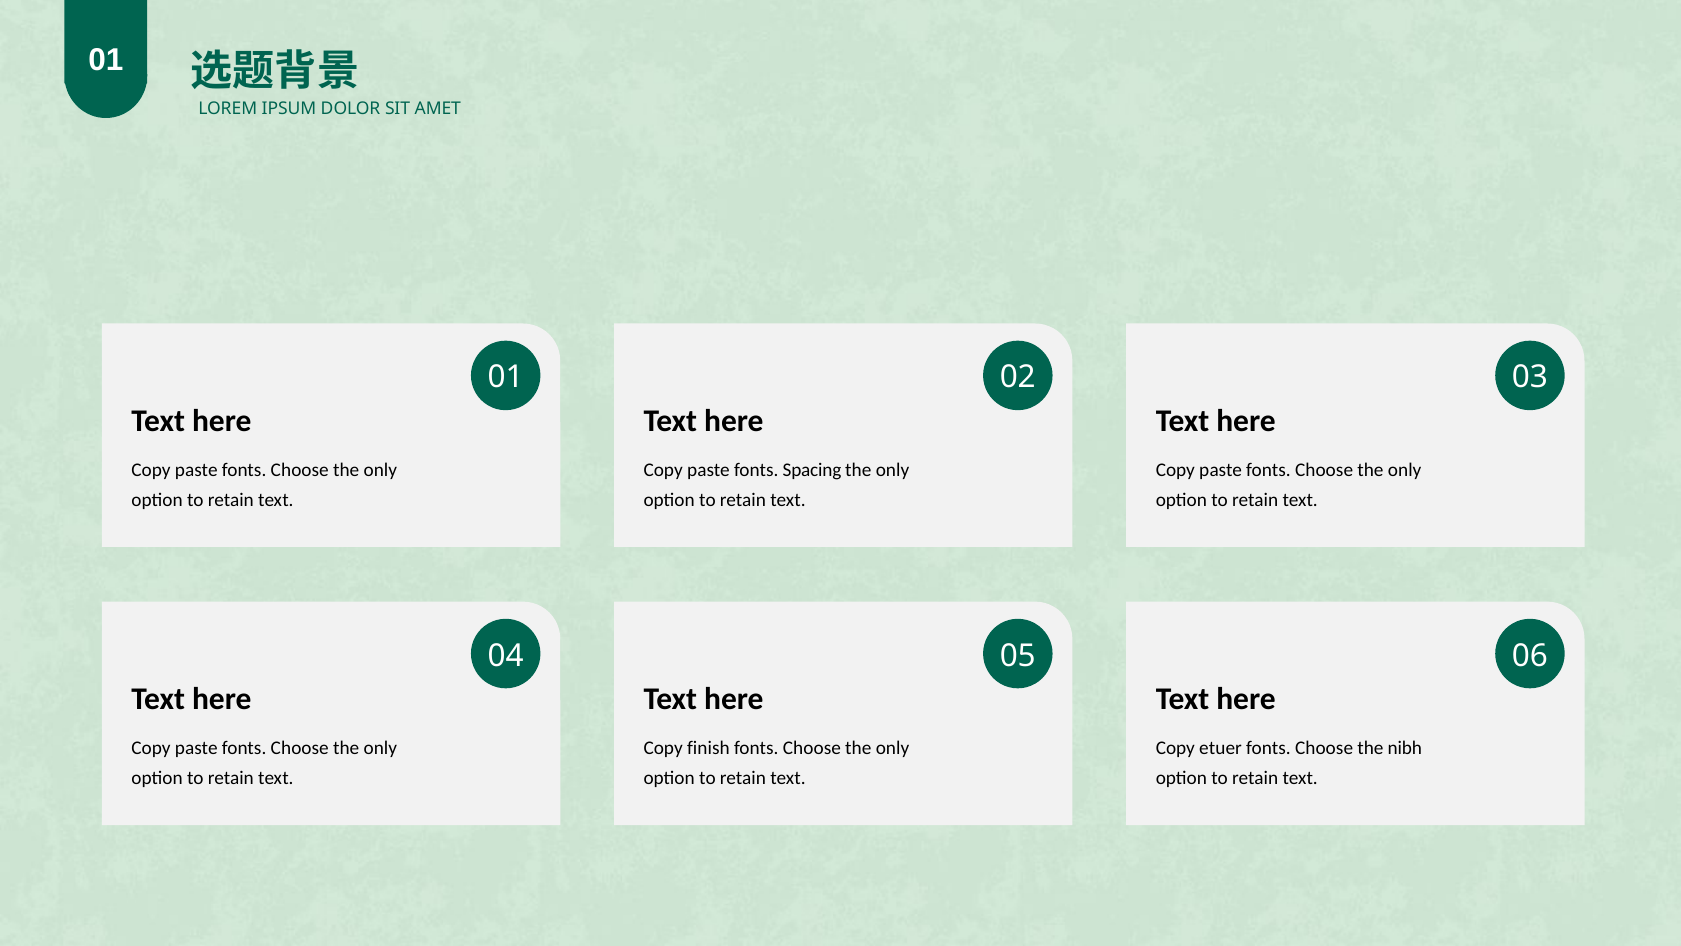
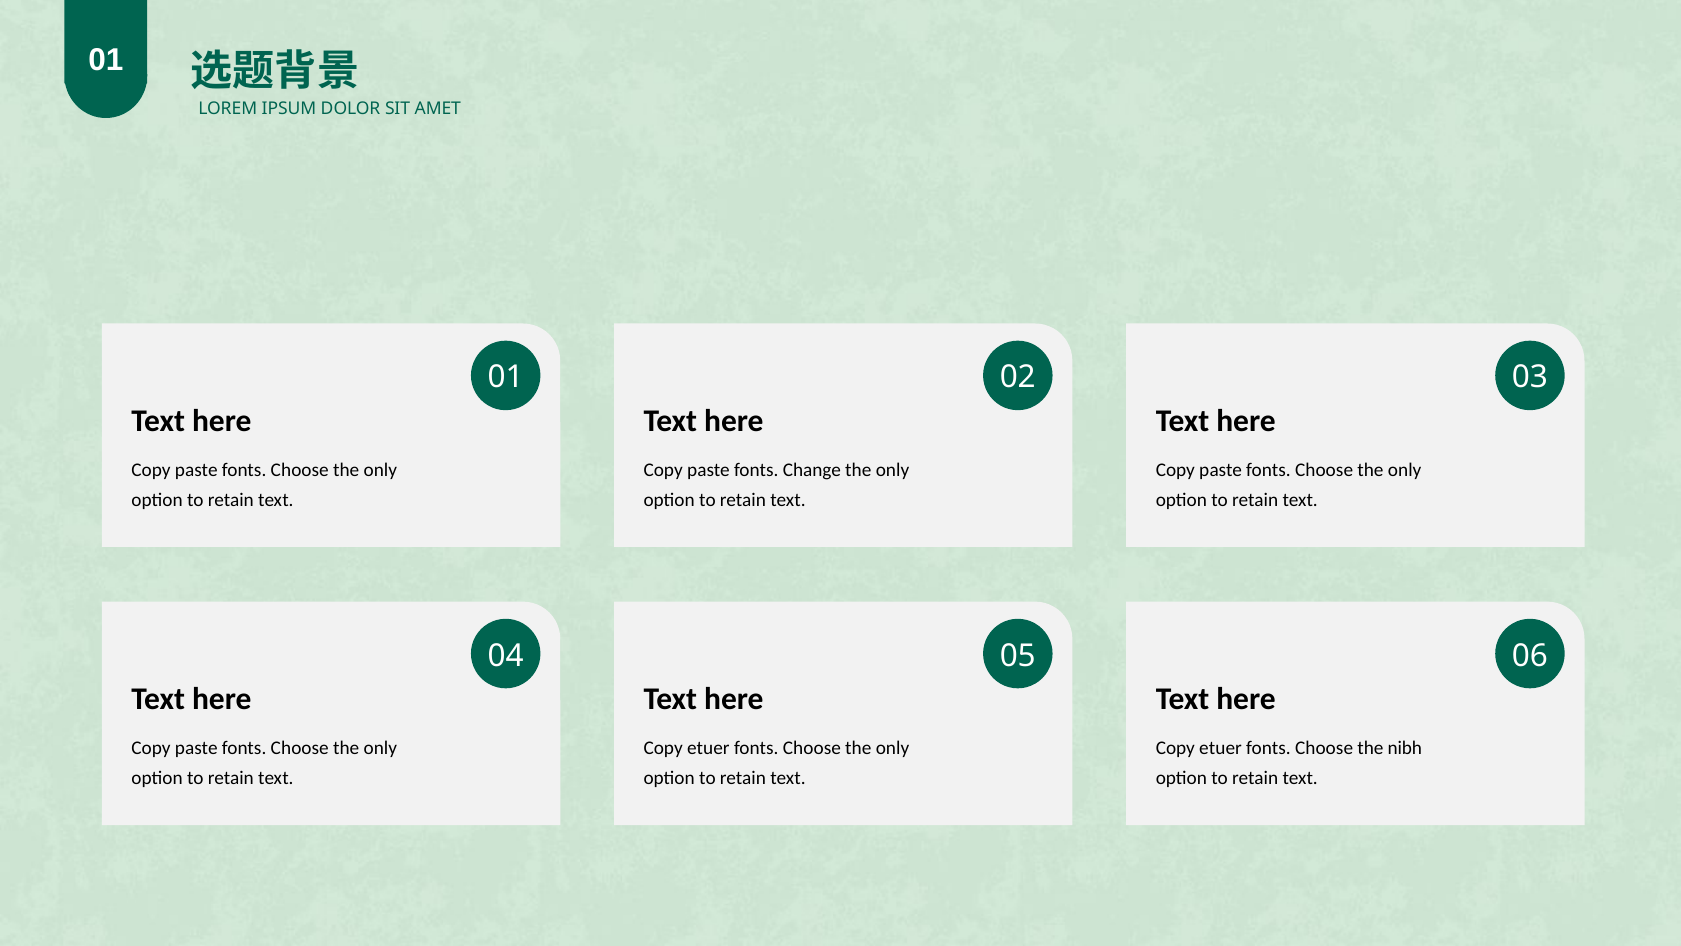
Spacing: Spacing -> Change
finish at (708, 748): finish -> etuer
